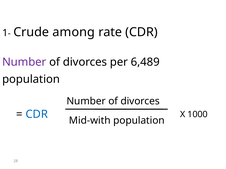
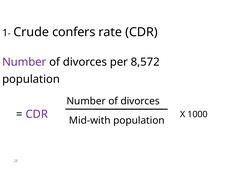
among: among -> confers
6,489: 6,489 -> 8,572
CDR at (37, 115) colour: blue -> purple
